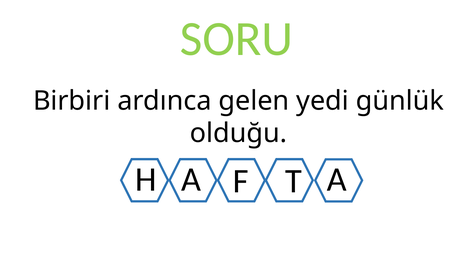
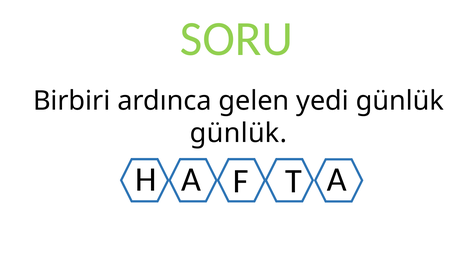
olduğu at (239, 133): olduğu -> günlük
